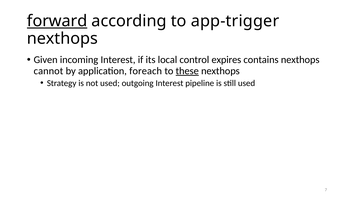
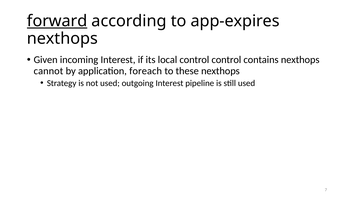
app-trigger: app-trigger -> app-expires
control expires: expires -> control
these underline: present -> none
